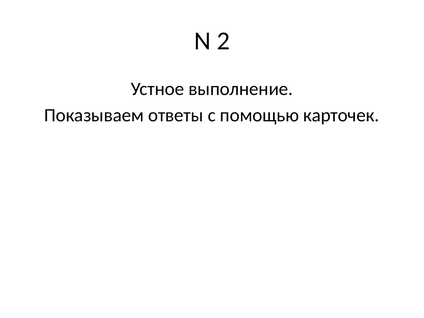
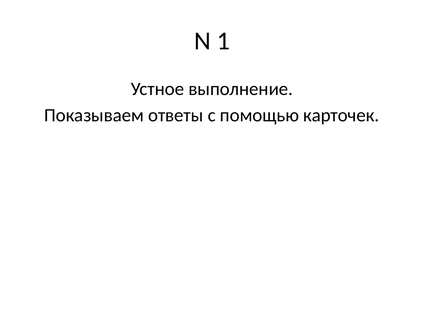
2: 2 -> 1
